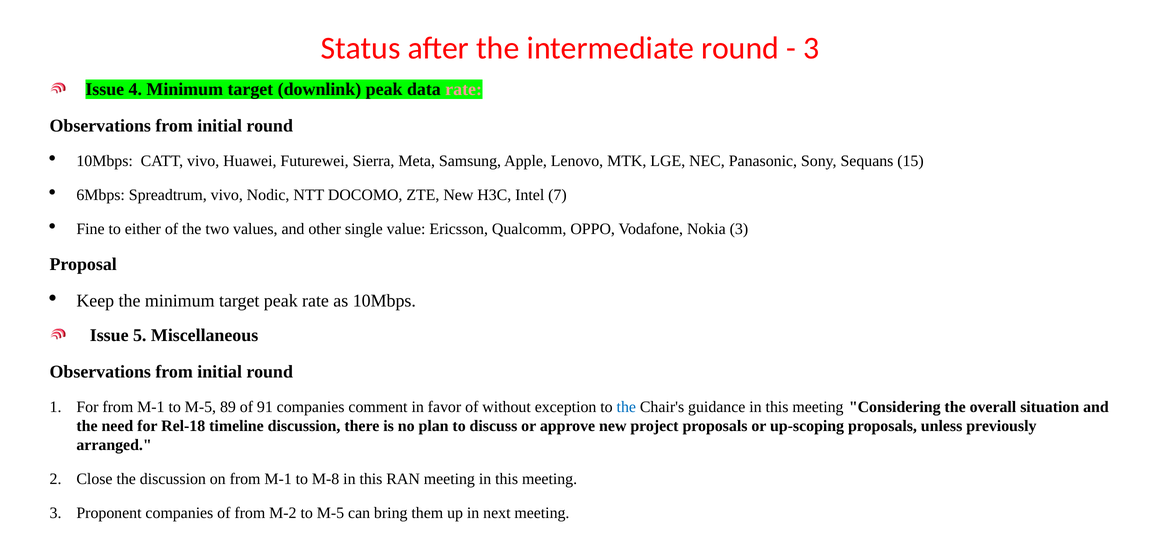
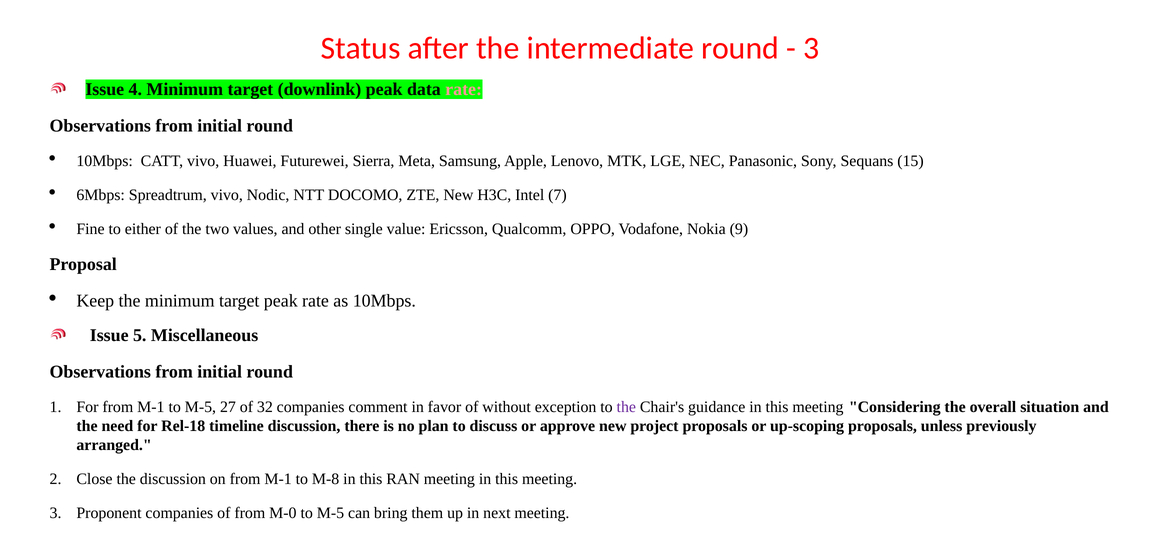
Nokia 3: 3 -> 9
89: 89 -> 27
91: 91 -> 32
the at (626, 406) colour: blue -> purple
M-2: M-2 -> M-0
